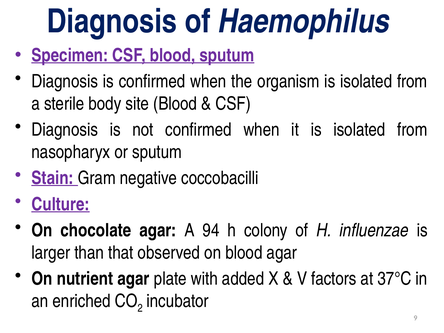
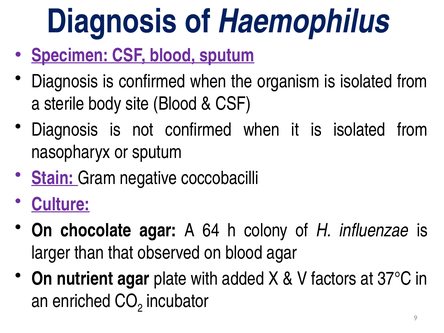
94: 94 -> 64
